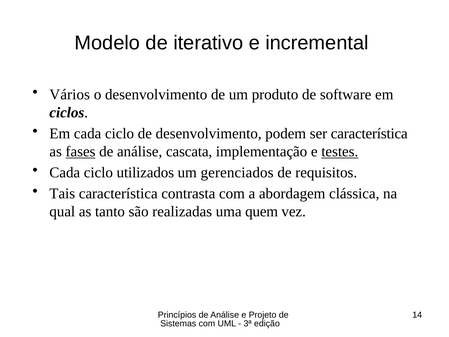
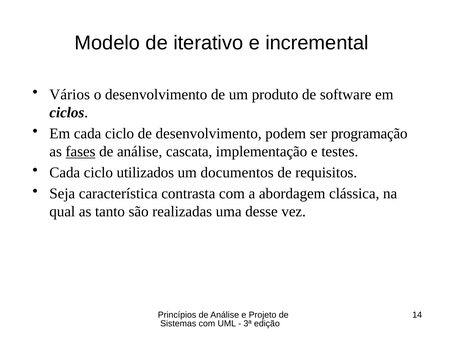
ser característica: característica -> programação
testes underline: present -> none
gerenciados: gerenciados -> documentos
Tais: Tais -> Seja
quem: quem -> desse
